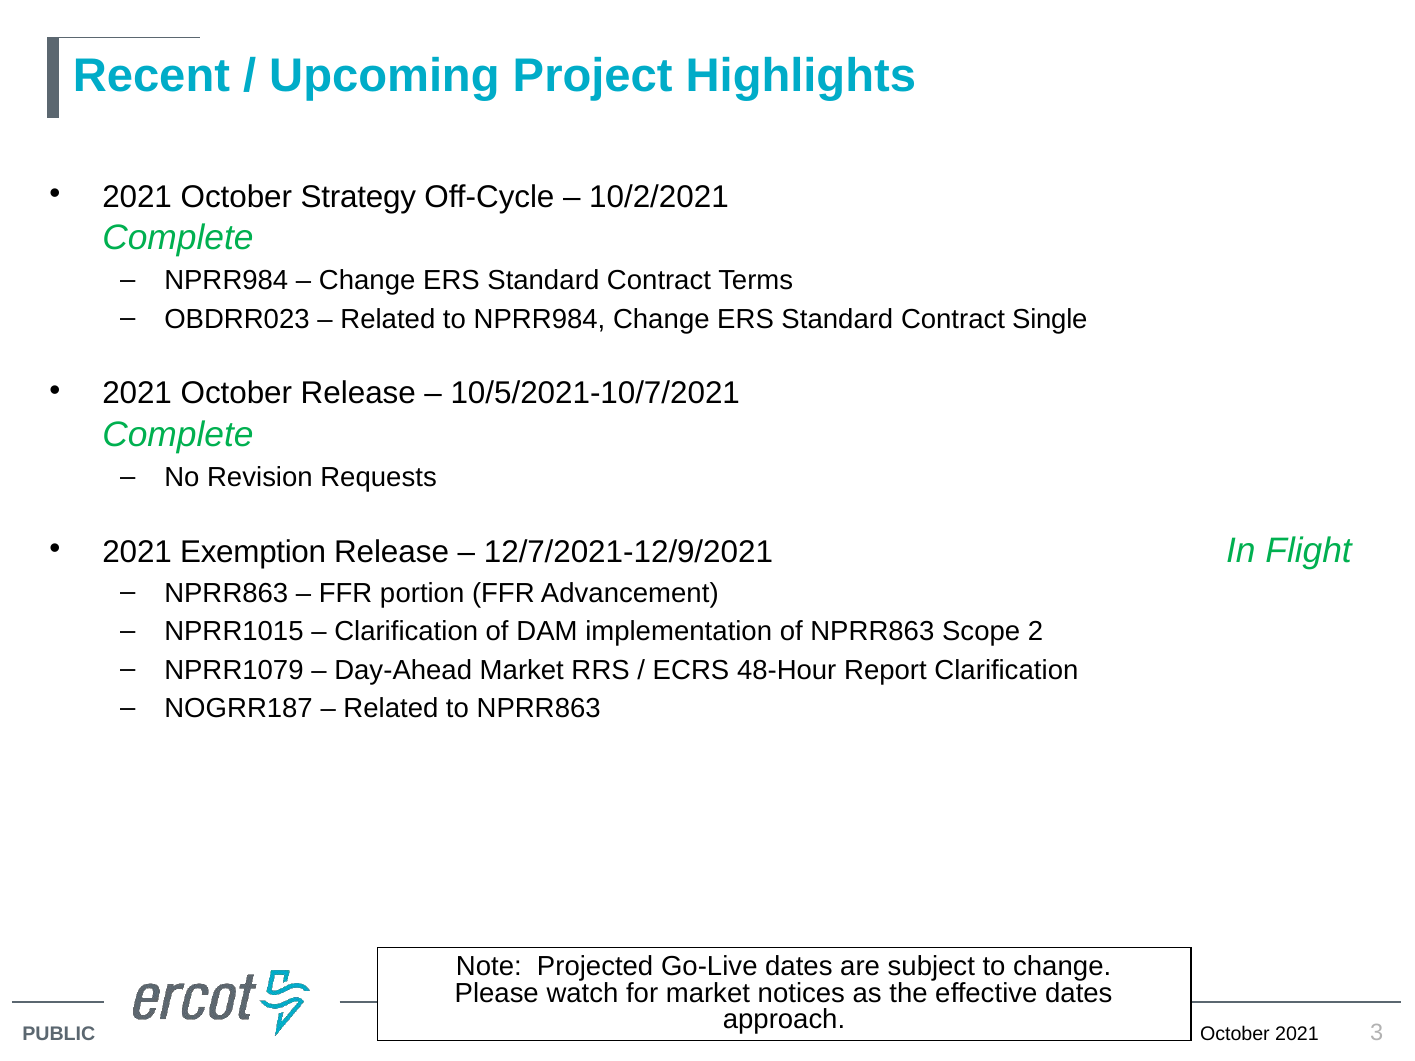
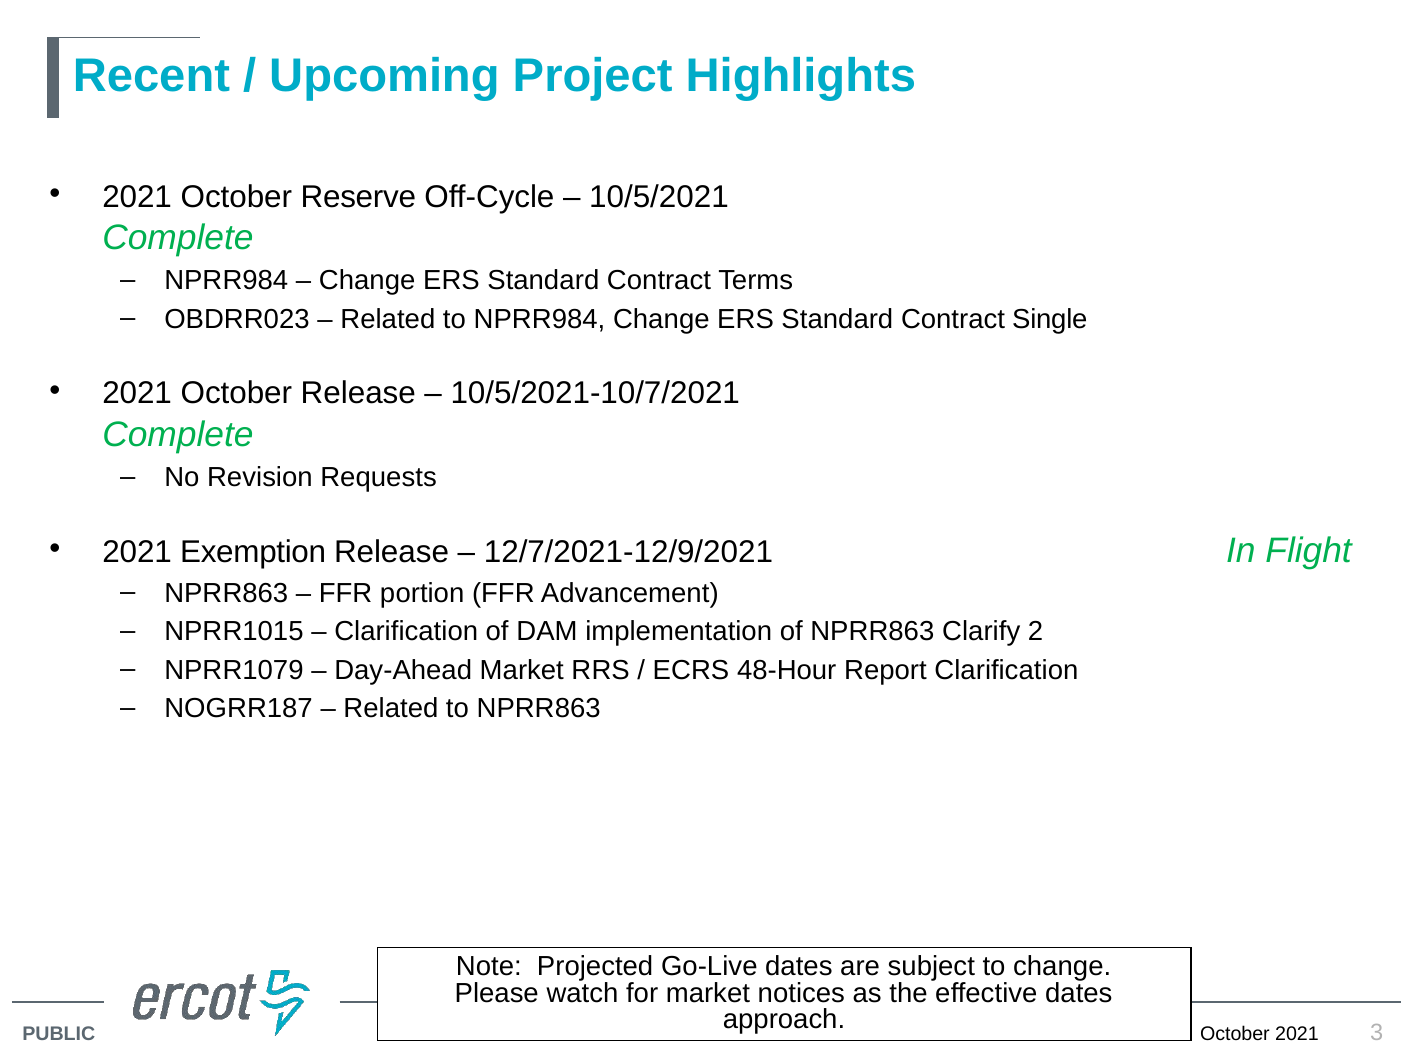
Strategy: Strategy -> Reserve
10/2/2021: 10/2/2021 -> 10/5/2021
Scope: Scope -> Clarify
